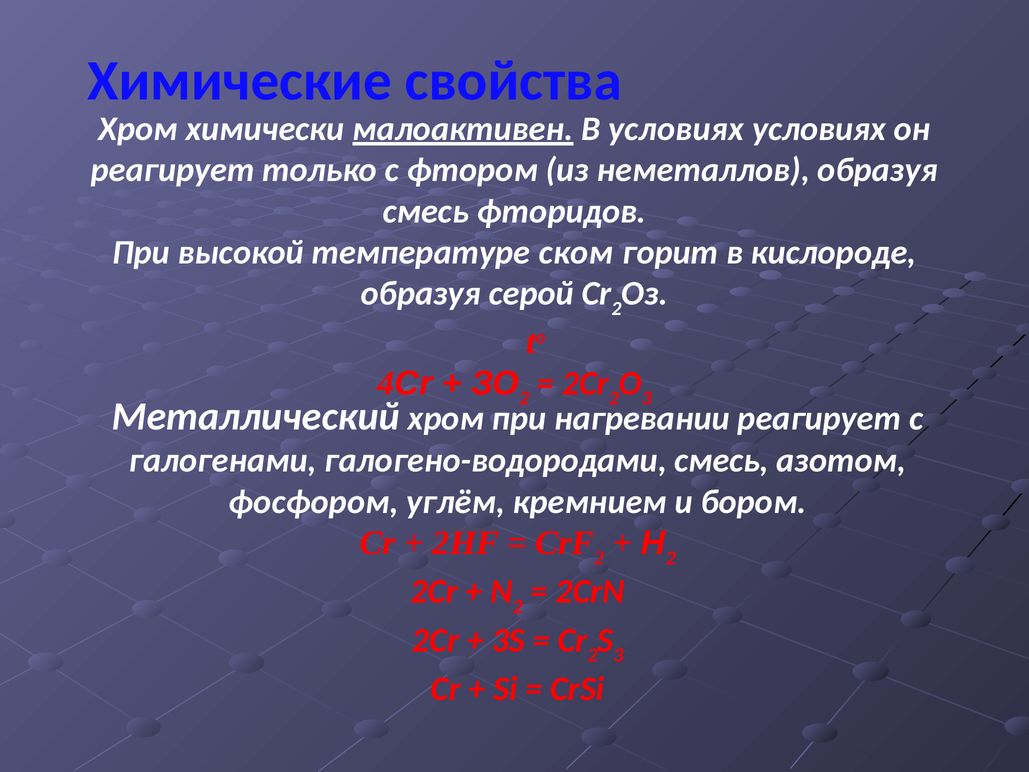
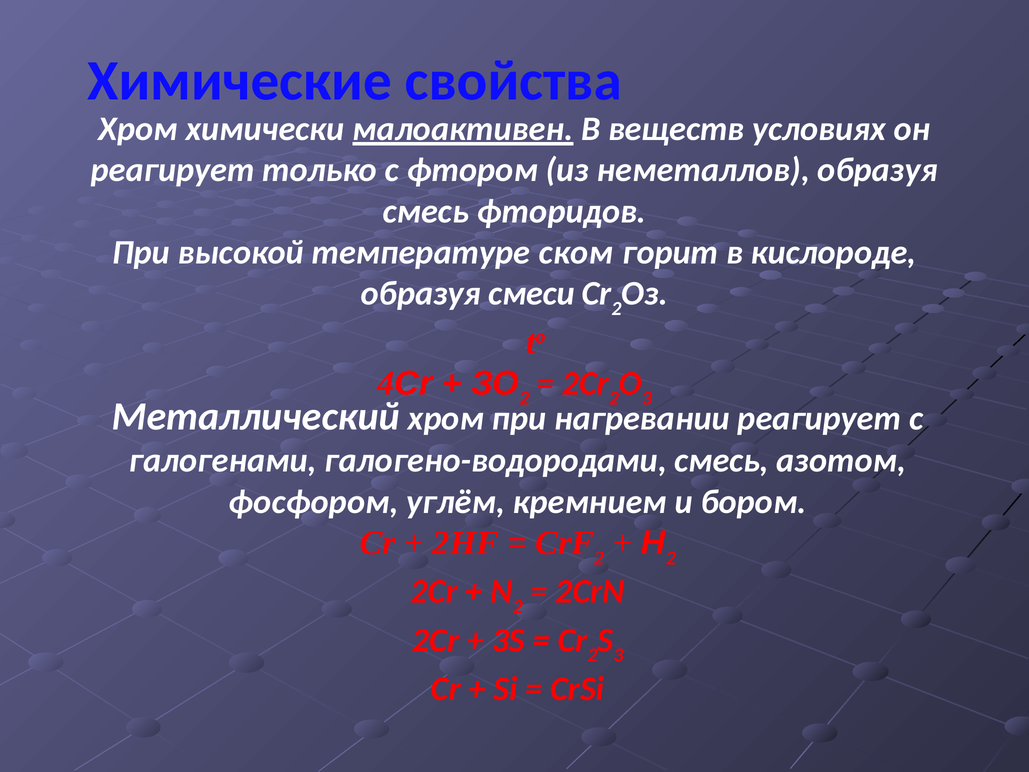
В условиях: условиях -> веществ
серой: серой -> смеси
